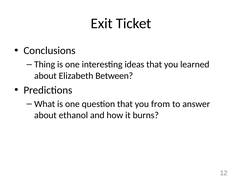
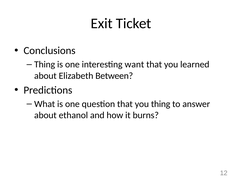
ideas: ideas -> want
you from: from -> thing
